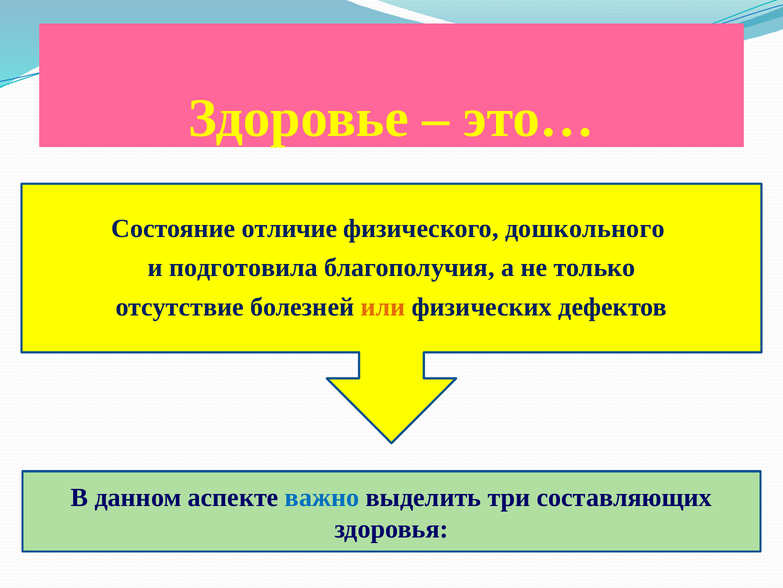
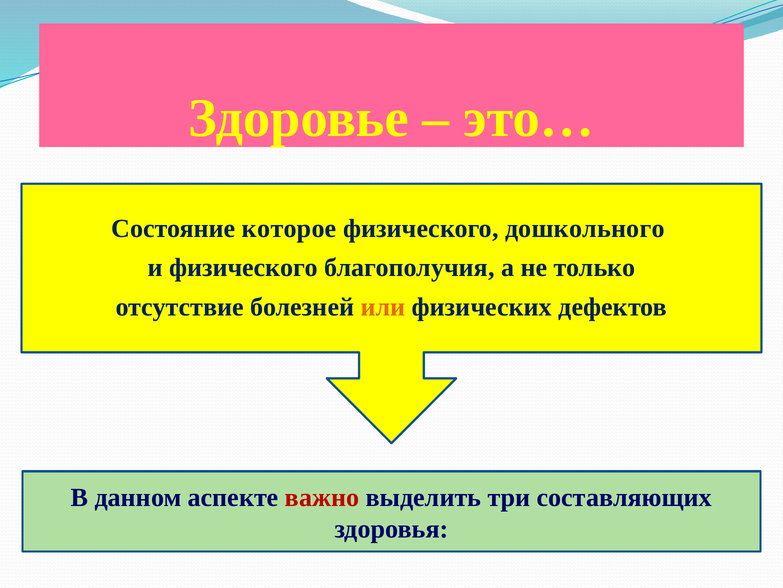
отличие: отличие -> которое
и подготовила: подготовила -> физического
важно colour: blue -> red
